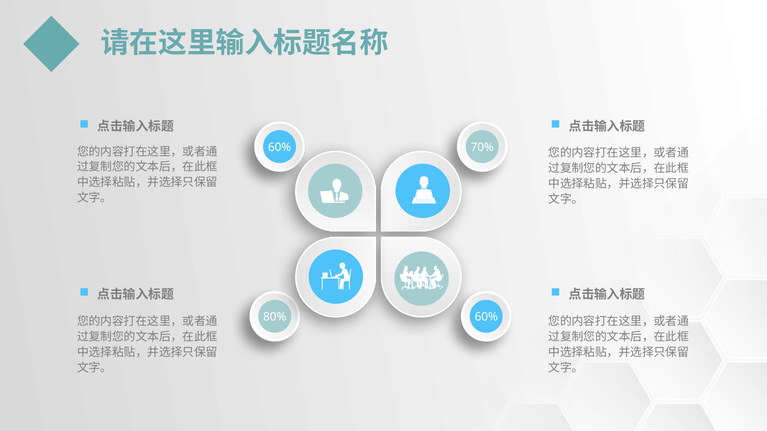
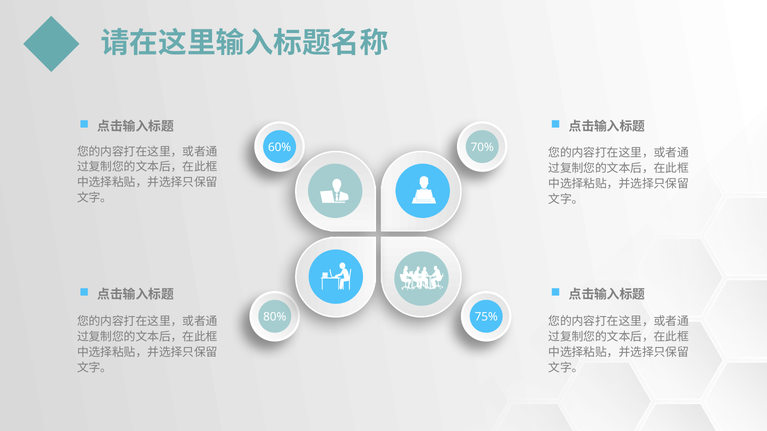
60% at (486, 317): 60% -> 75%
